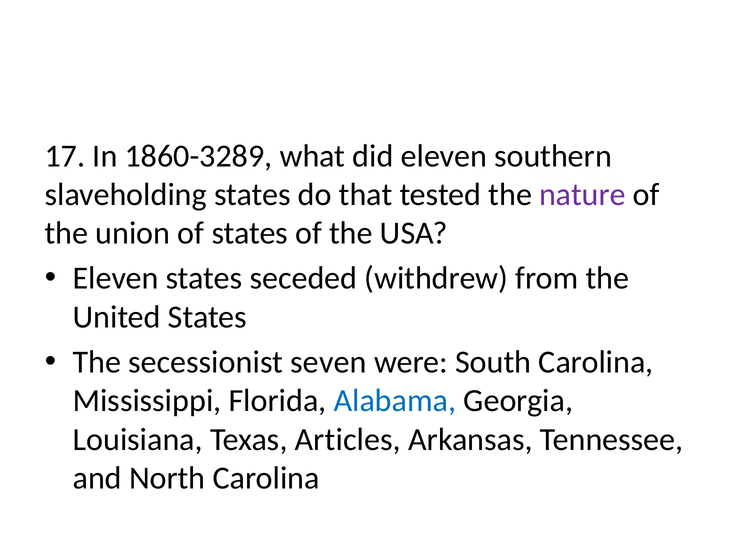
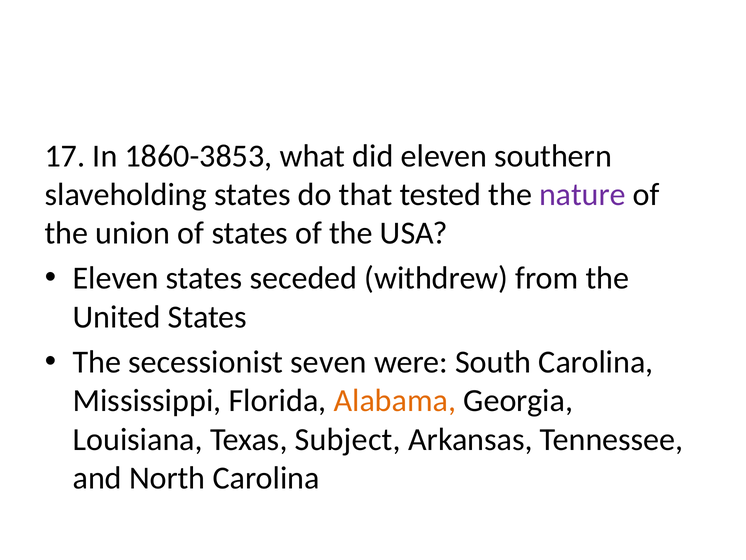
1860-3289: 1860-3289 -> 1860-3853
Alabama colour: blue -> orange
Articles: Articles -> Subject
